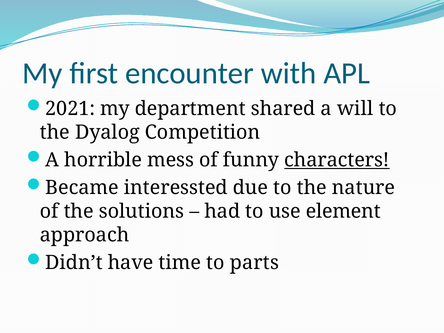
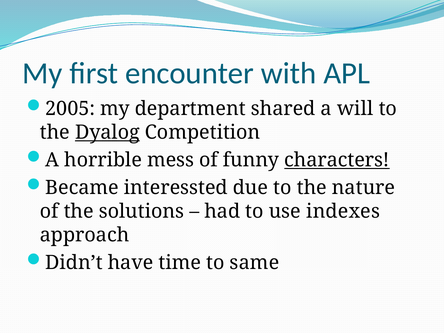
2021: 2021 -> 2005
Dyalog underline: none -> present
element: element -> indexes
parts: parts -> same
